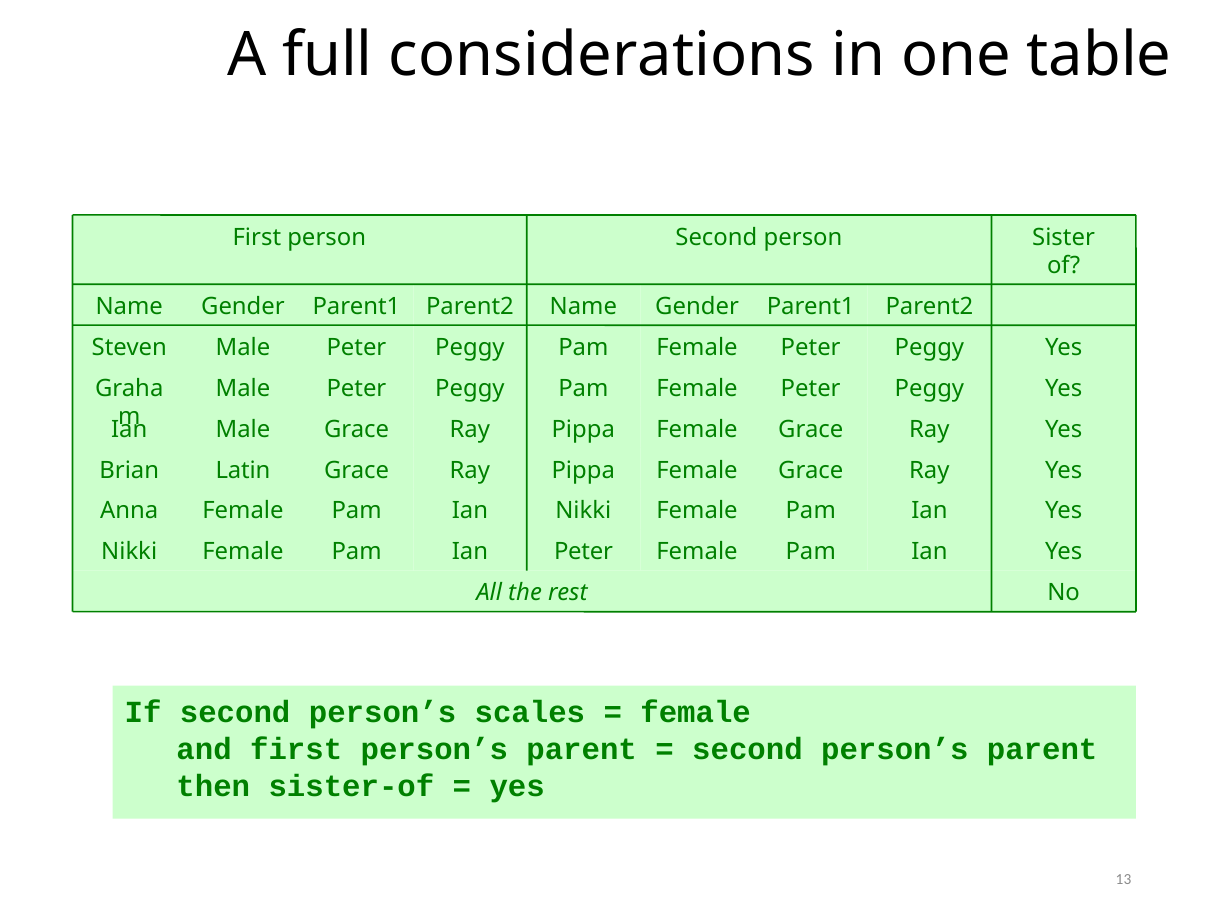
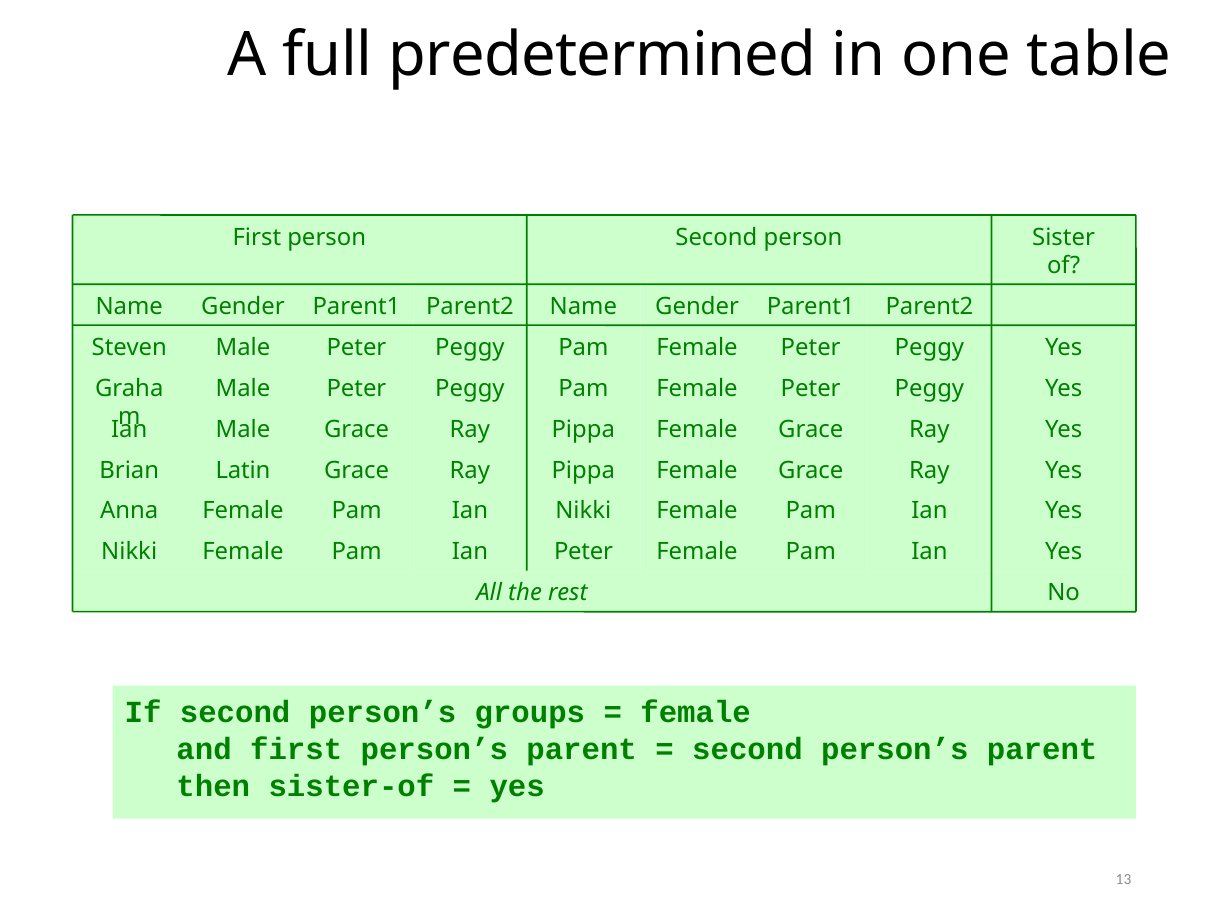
considerations: considerations -> predetermined
scales: scales -> groups
